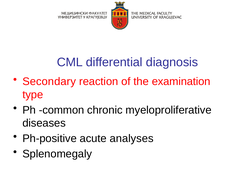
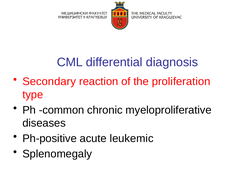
examination: examination -> proliferation
analyses: analyses -> leukemic
